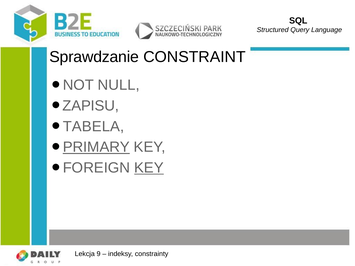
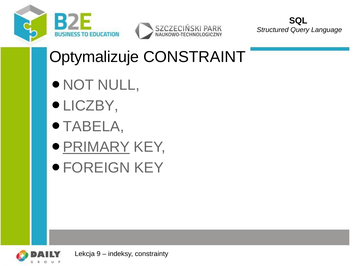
Sprawdzanie: Sprawdzanie -> Optymalizuje
ZAPISU: ZAPISU -> LICZBY
KEY at (149, 168) underline: present -> none
